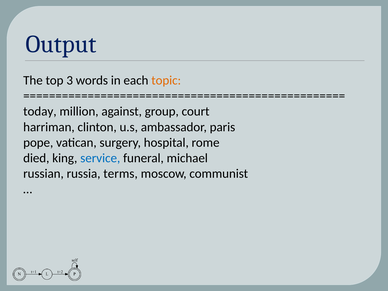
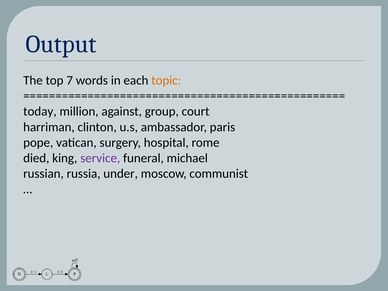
3: 3 -> 7
service colour: blue -> purple
terms: terms -> under
